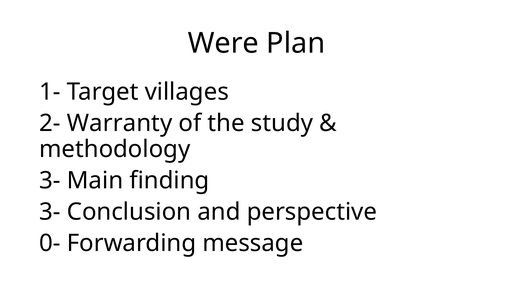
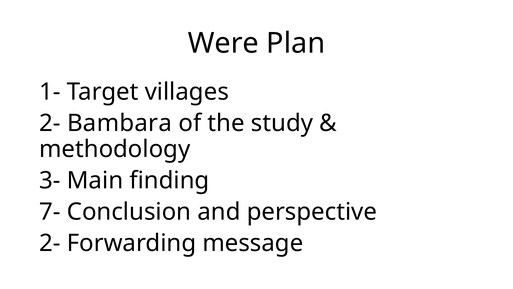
Warranty: Warranty -> Bambara
3- at (50, 212): 3- -> 7-
0- at (50, 243): 0- -> 2-
